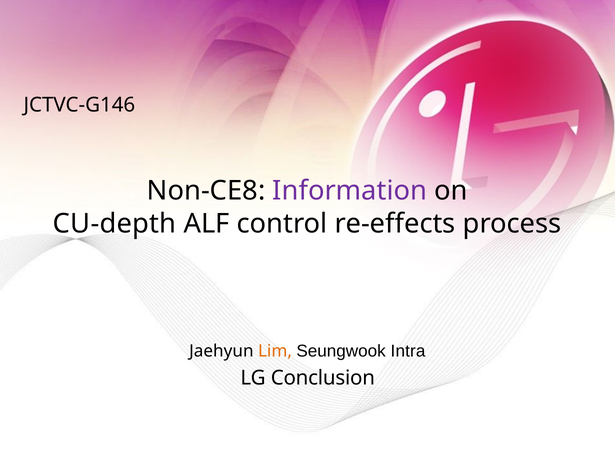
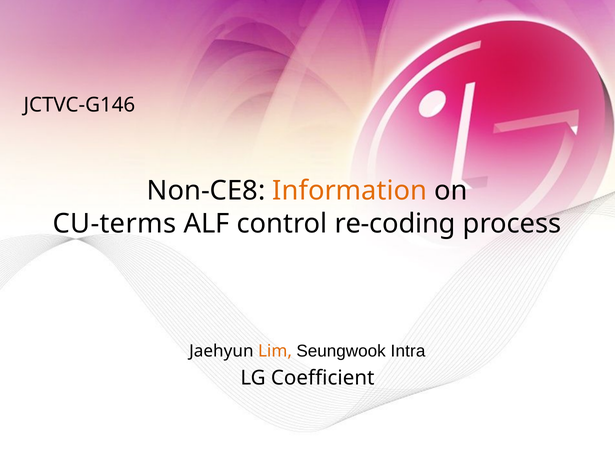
Information colour: purple -> orange
CU-depth: CU-depth -> CU-terms
re-effects: re-effects -> re-coding
Conclusion: Conclusion -> Coefficient
